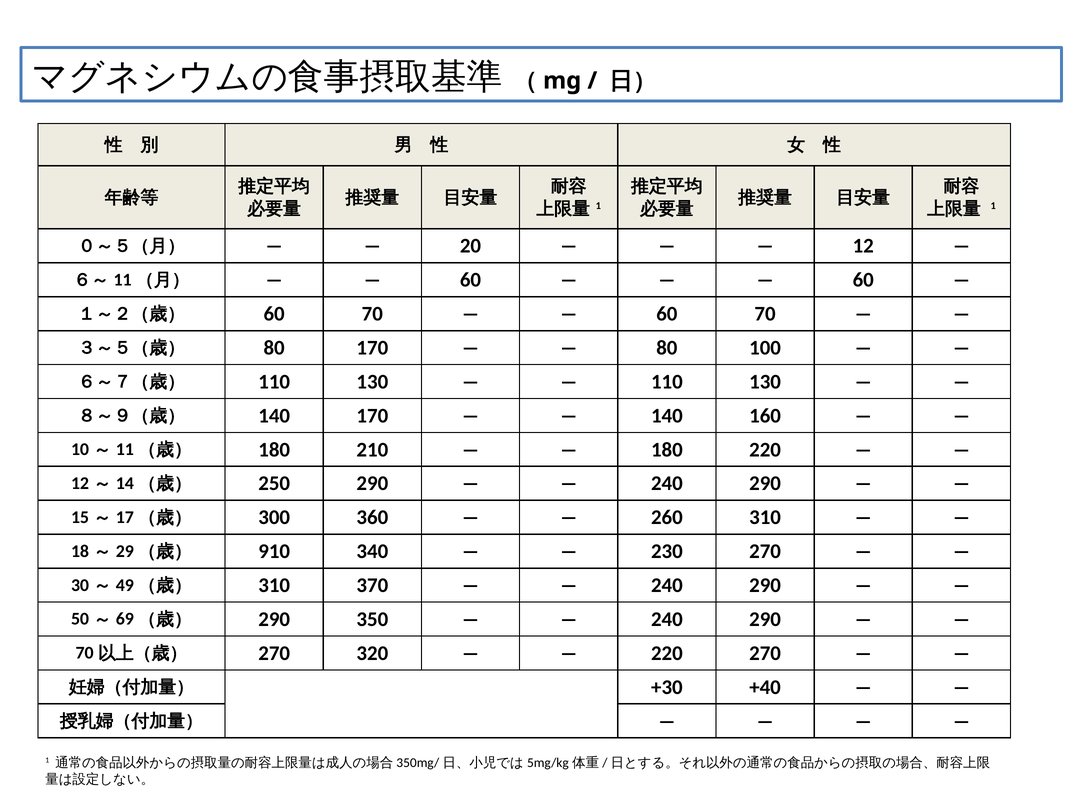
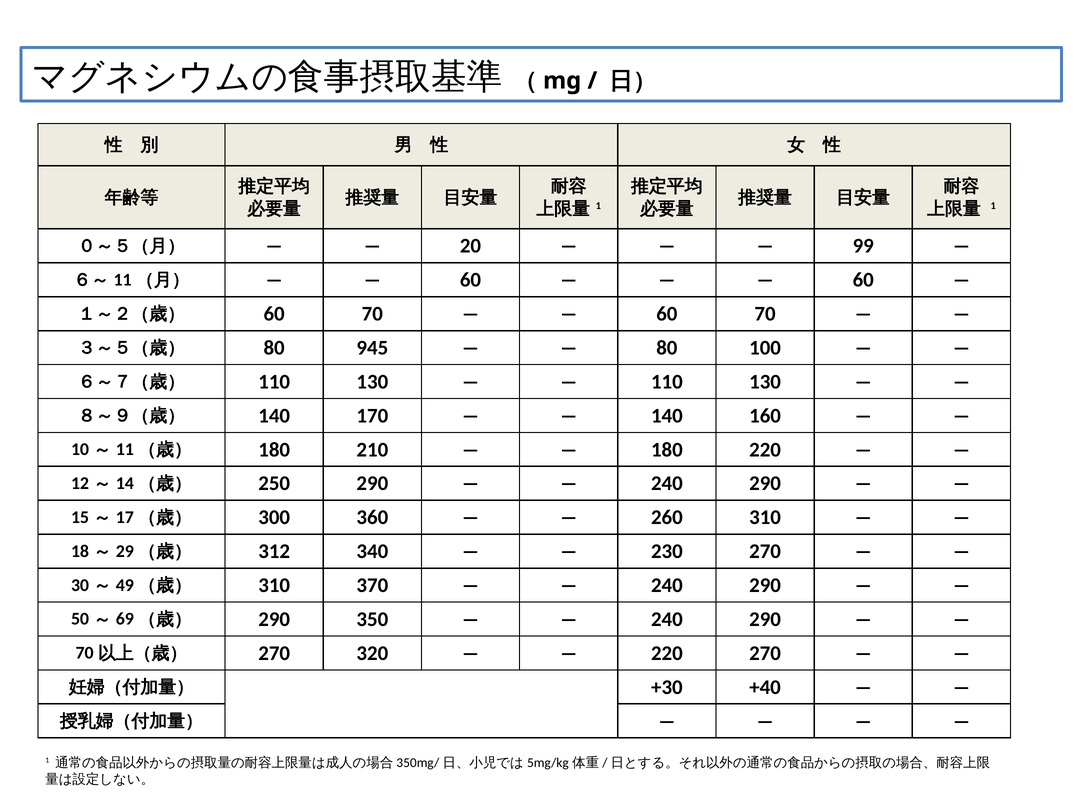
12: 12 -> 99
80 170: 170 -> 945
910: 910 -> 312
